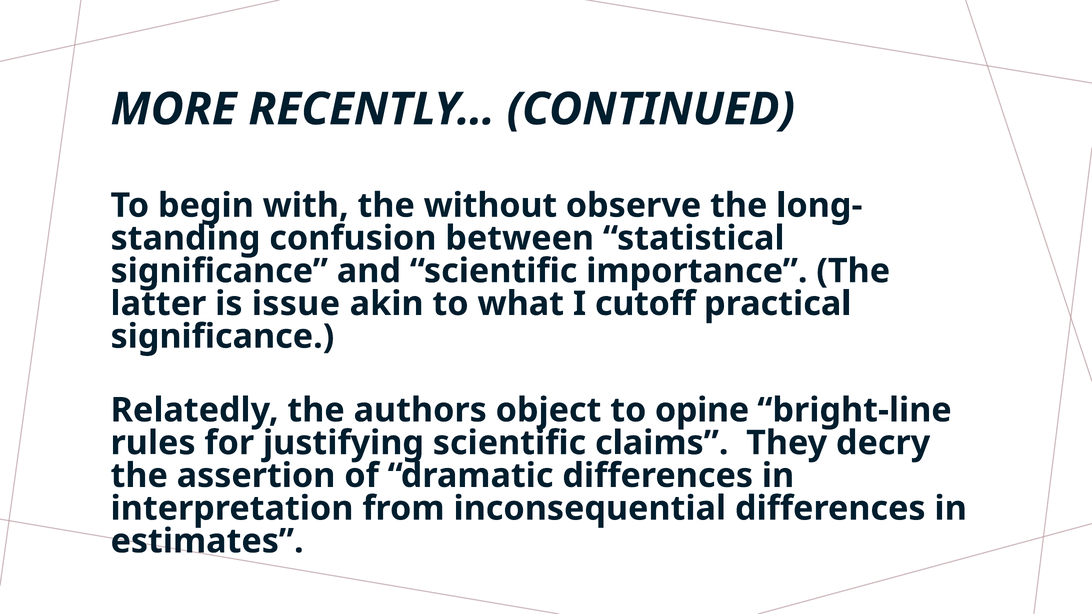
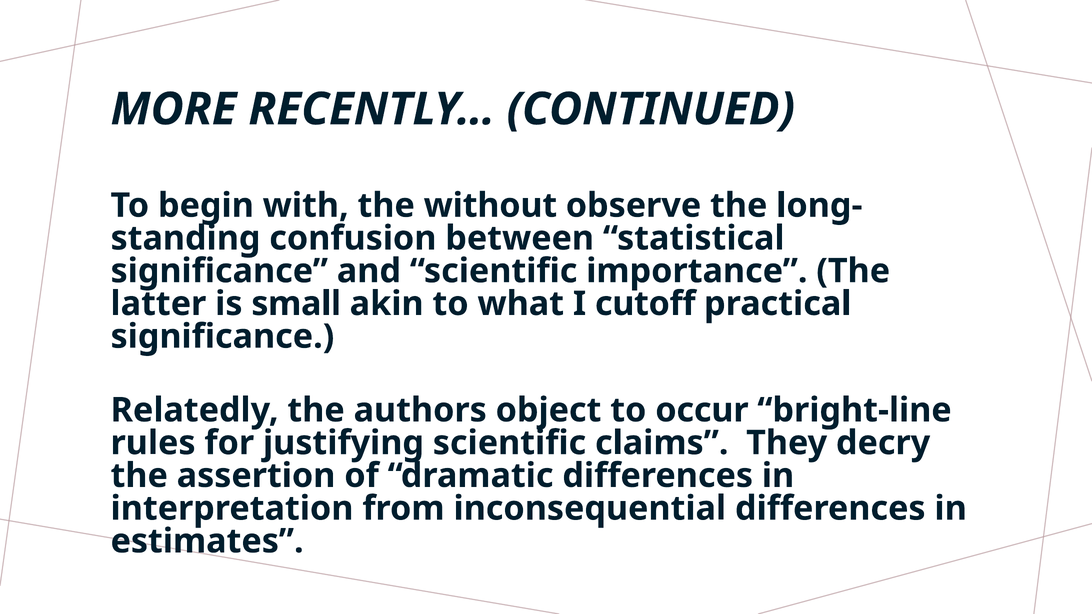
issue: issue -> small
opine: opine -> occur
